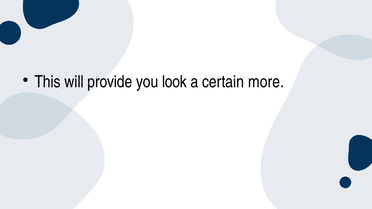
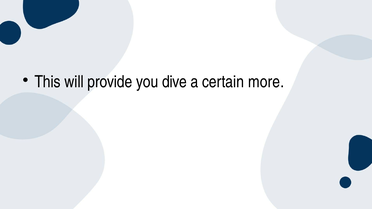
look: look -> dive
